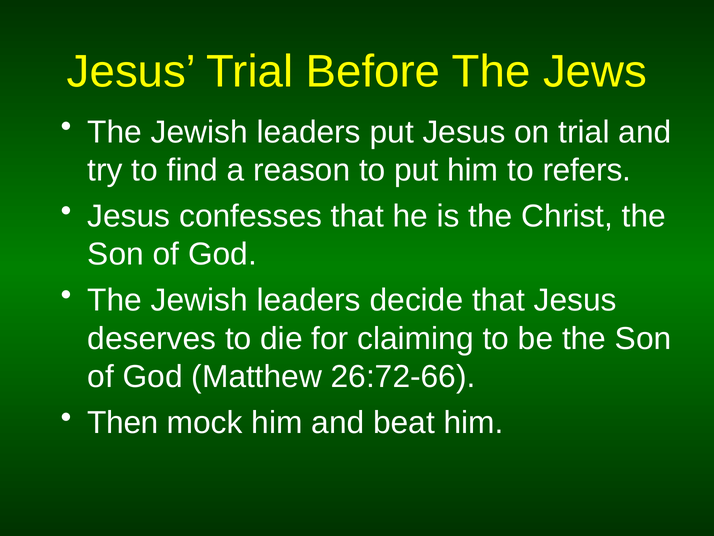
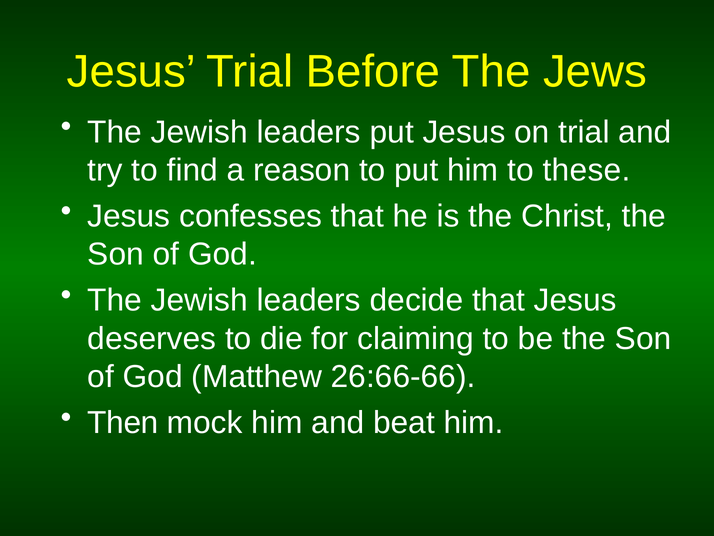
refers: refers -> these
26:72-66: 26:72-66 -> 26:66-66
